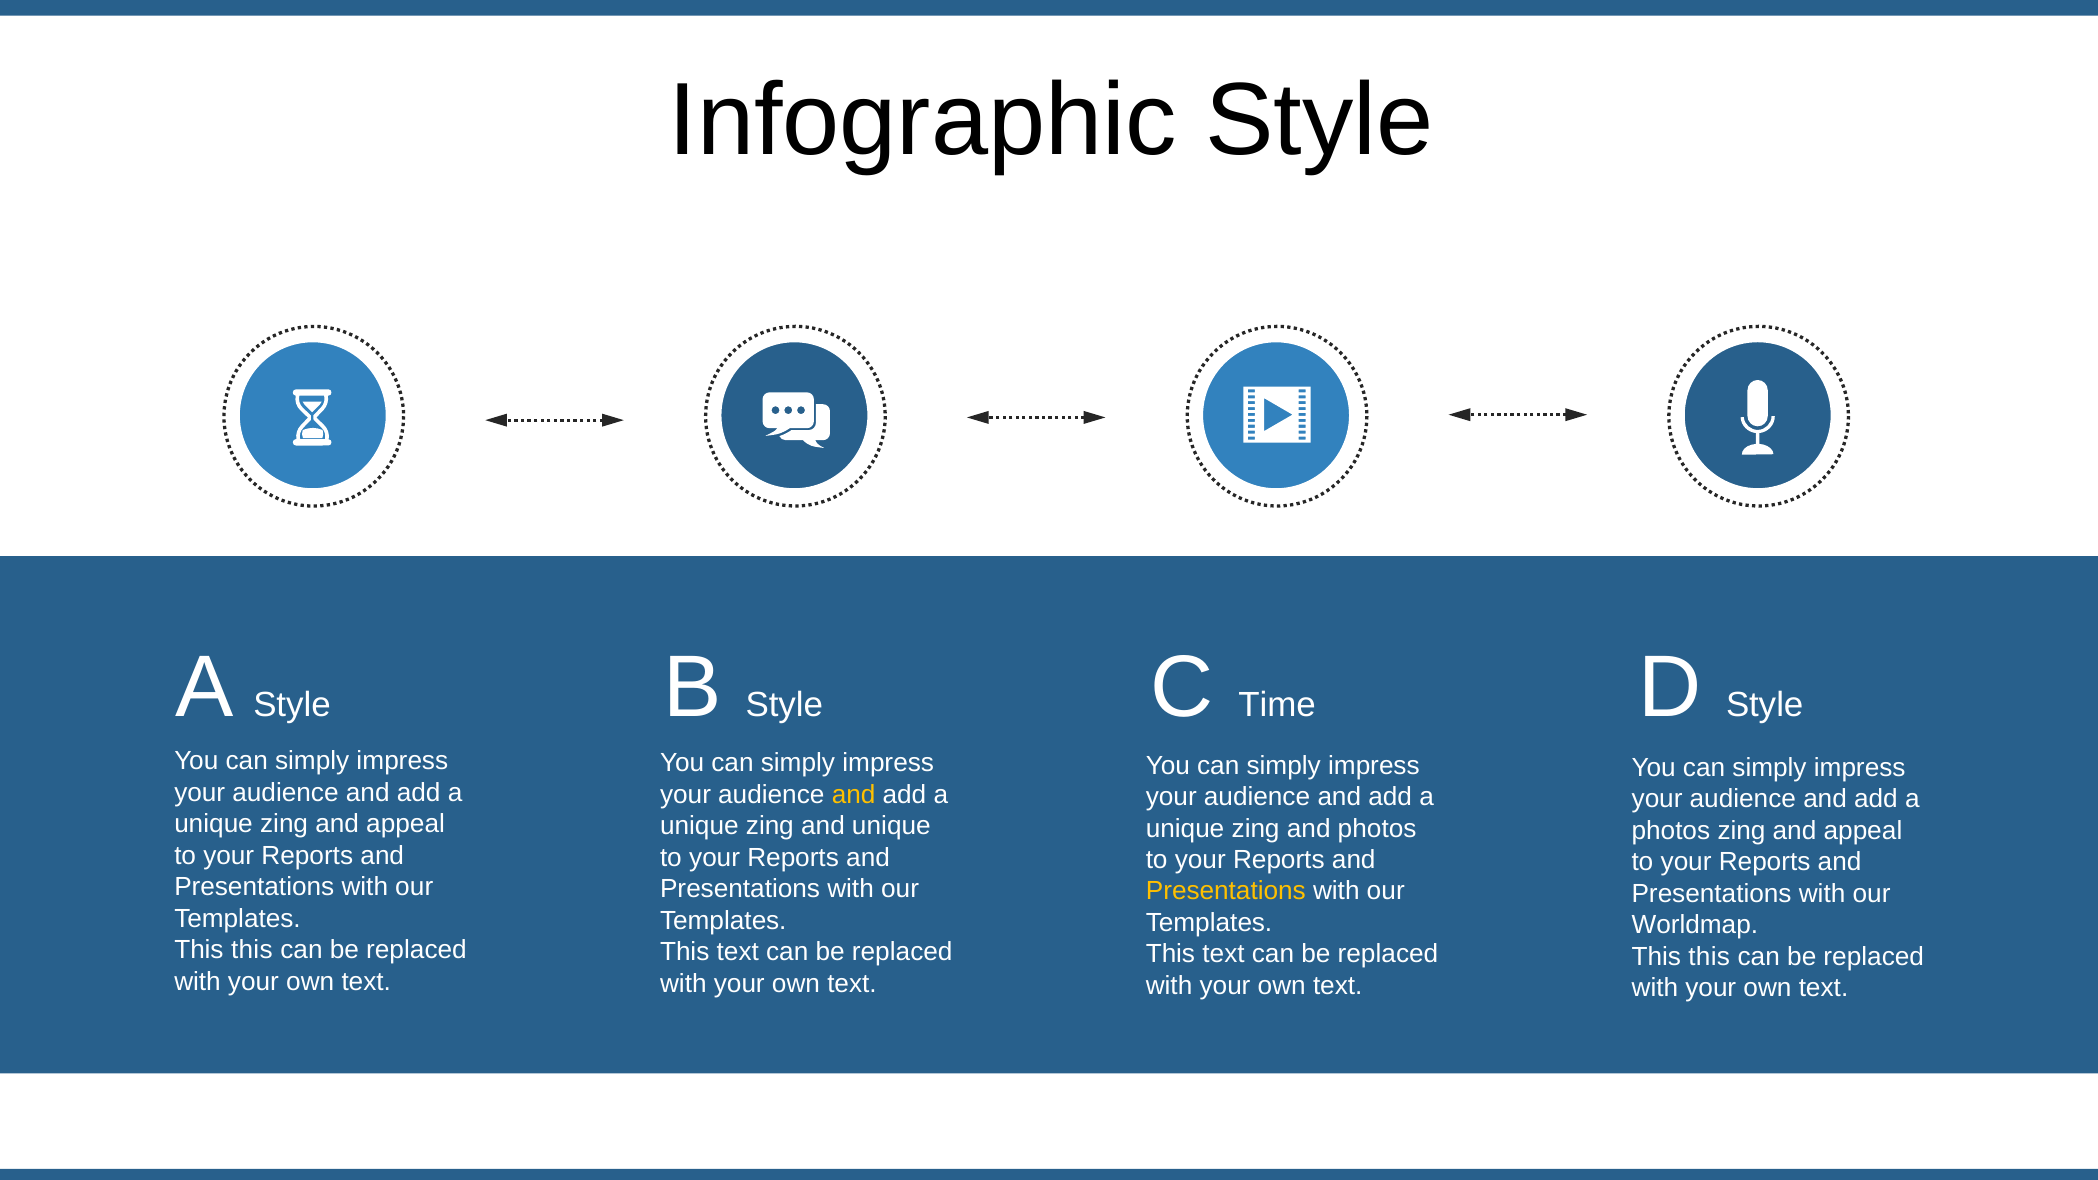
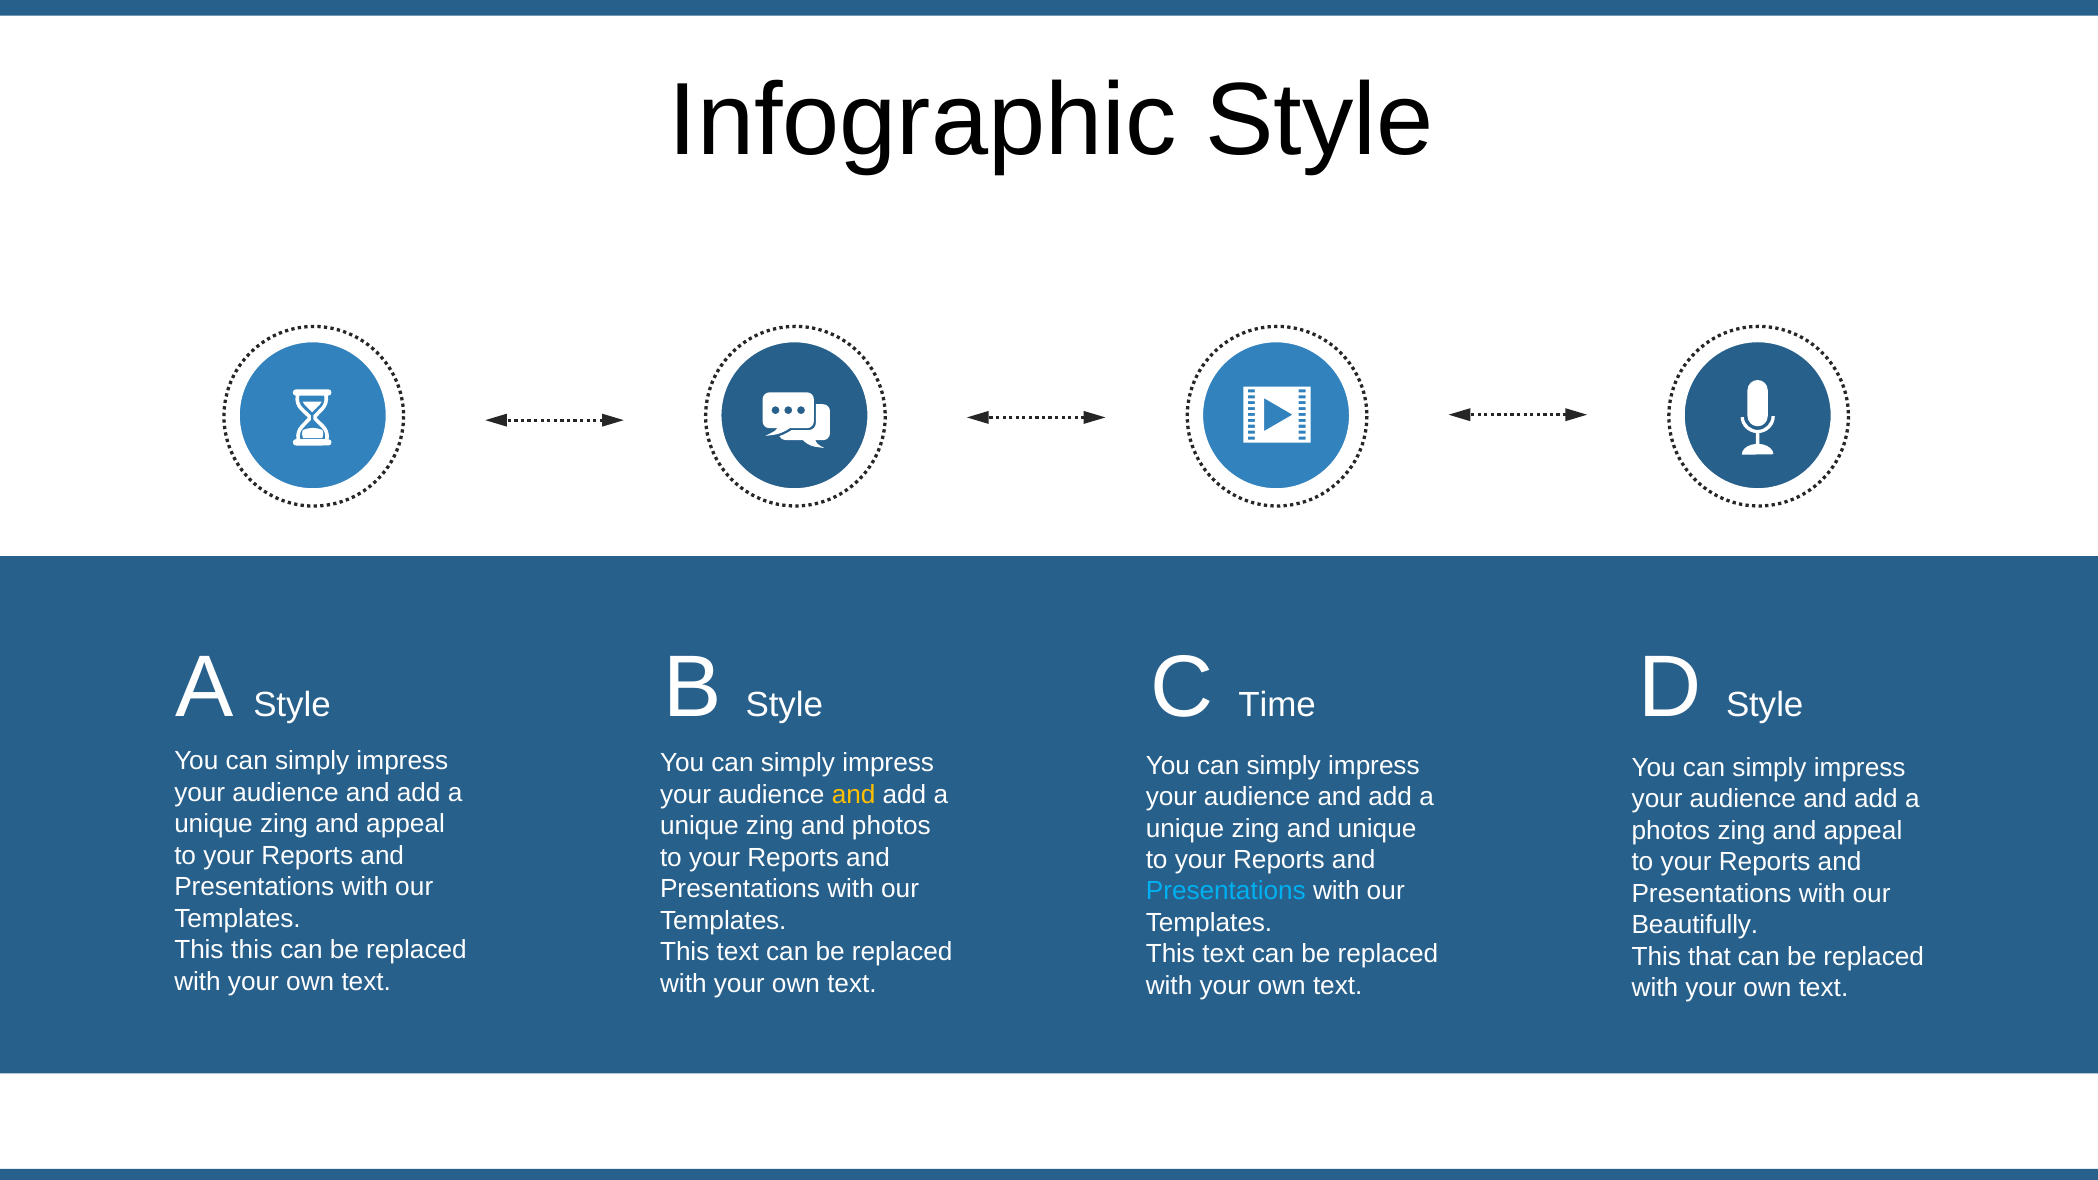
and unique: unique -> photos
and photos: photos -> unique
Presentations at (1226, 891) colour: yellow -> light blue
Worldmap: Worldmap -> Beautifully
this at (1709, 957): this -> that
